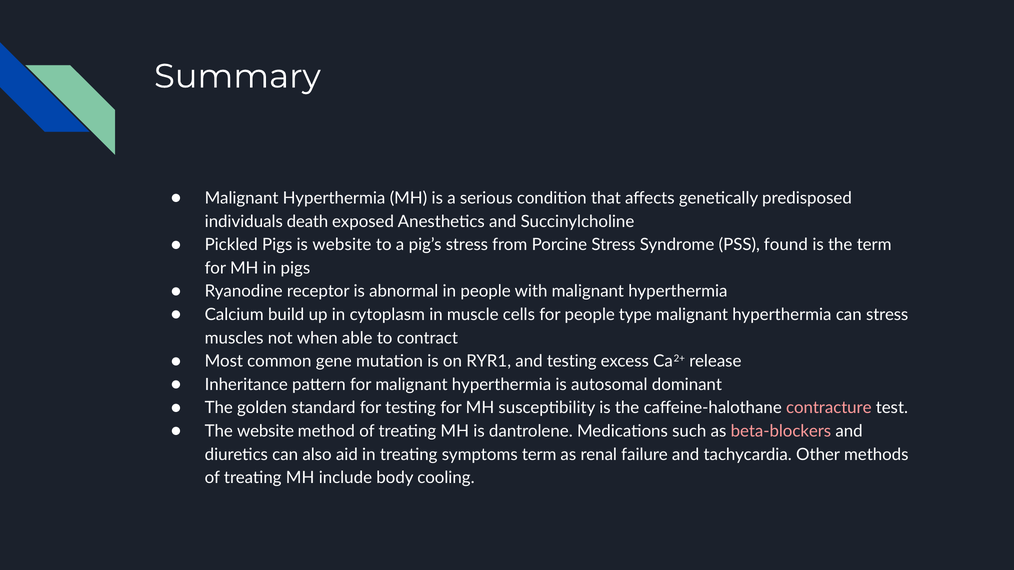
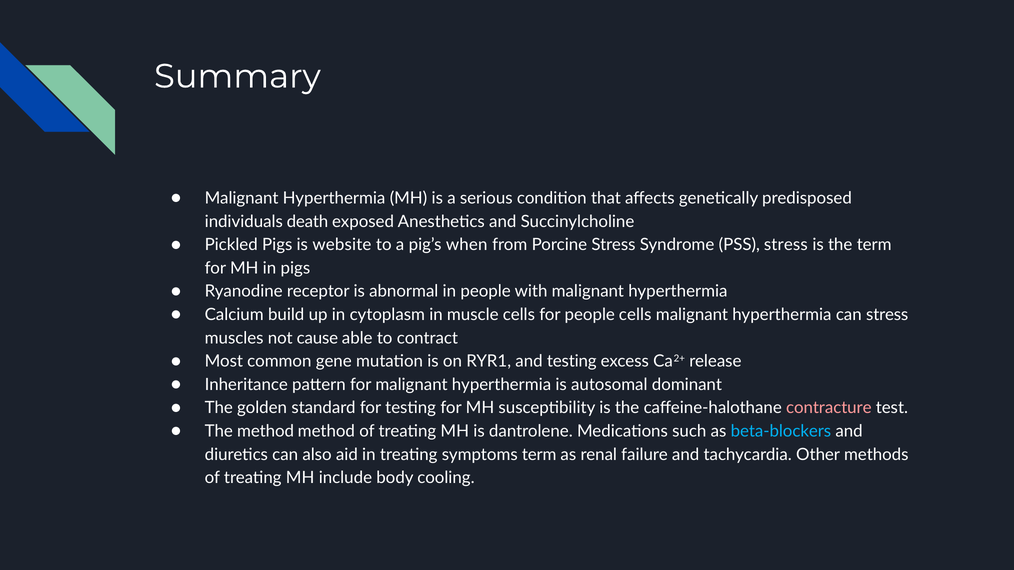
pig’s stress: stress -> when
PSS found: found -> stress
people type: type -> cells
when: when -> cause
The website: website -> method
beta-blockers colour: pink -> light blue
